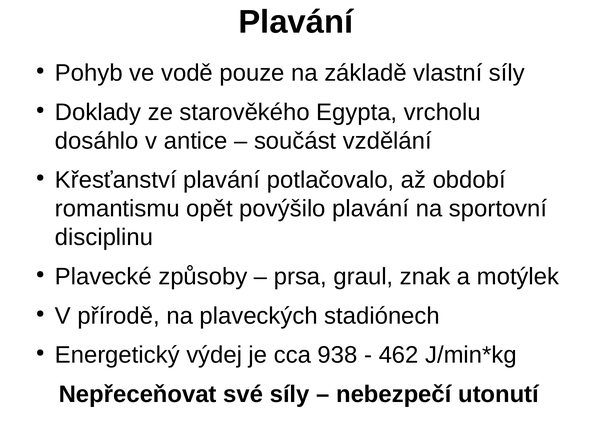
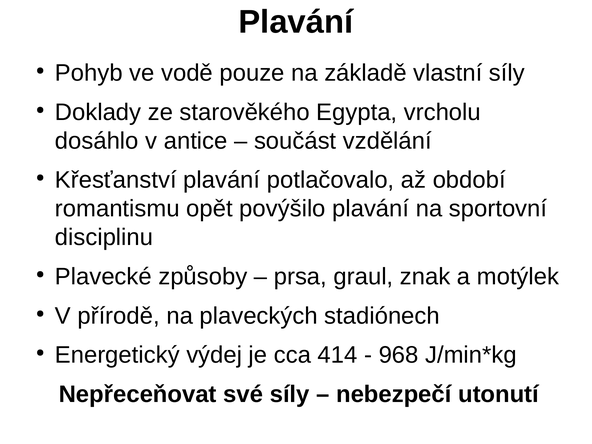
938: 938 -> 414
462: 462 -> 968
